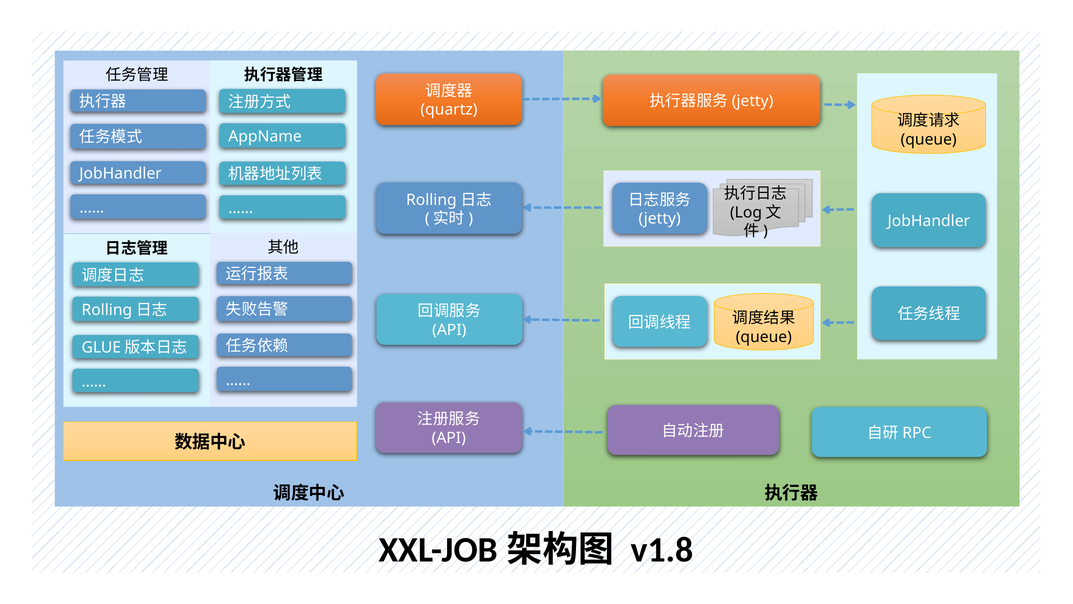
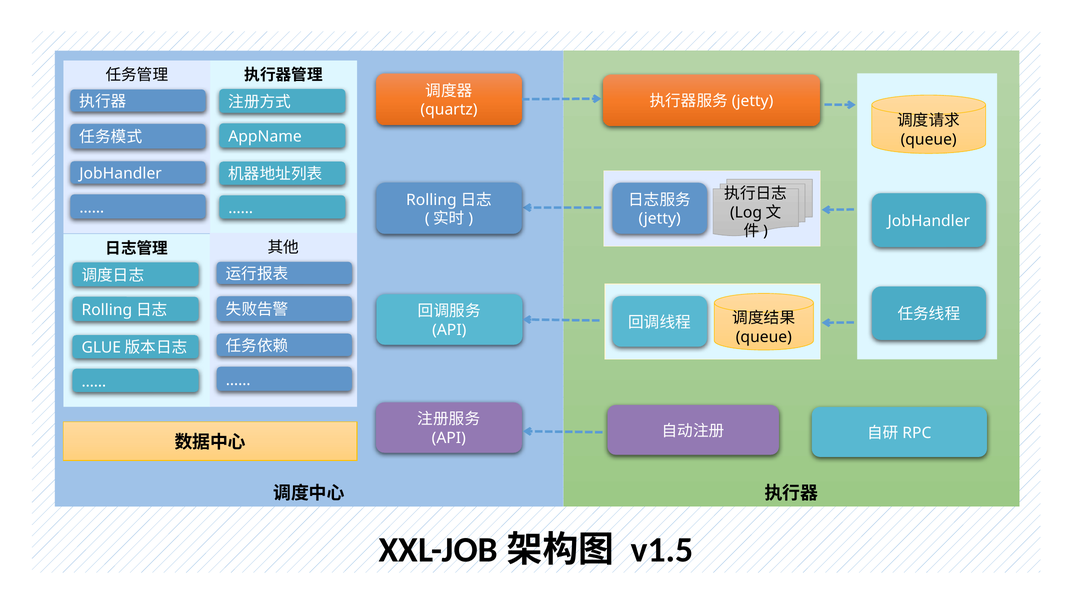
v1.8: v1.8 -> v1.5
